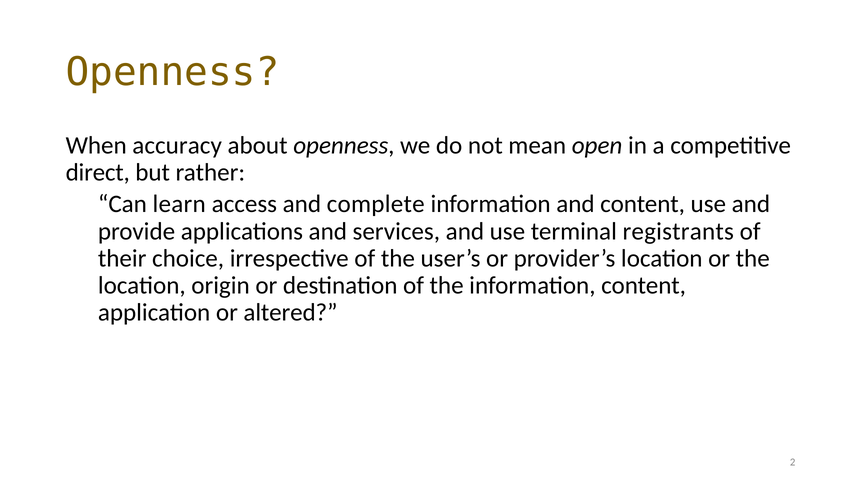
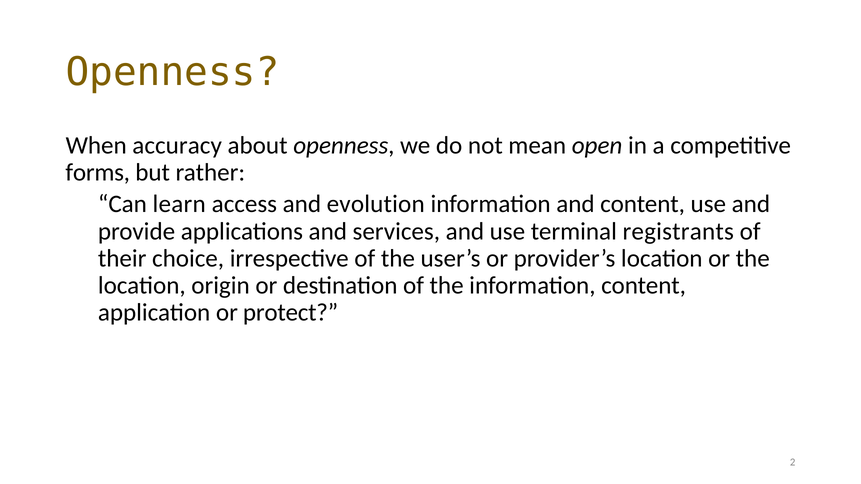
direct: direct -> forms
complete: complete -> evolution
altered: altered -> protect
